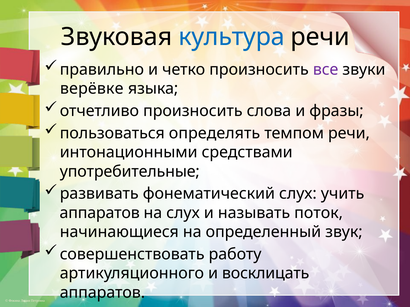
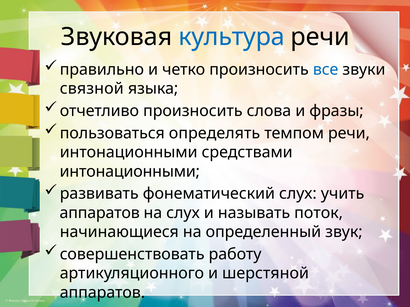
все colour: purple -> blue
верёвке: верёвке -> связной
употребительные at (130, 172): употребительные -> интонационными
восклицать: восклицать -> шерстяной
